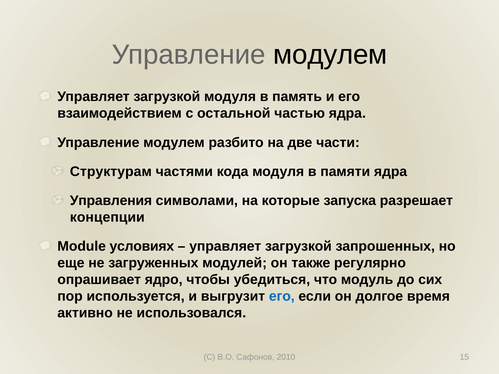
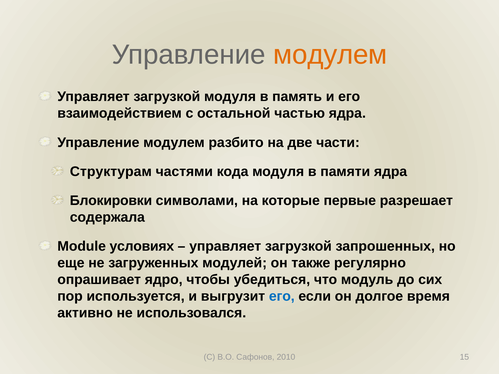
модулем at (330, 55) colour: black -> orange
Управления: Управления -> Блокировки
запуска: запуска -> первые
концепции: концепции -> содержала
